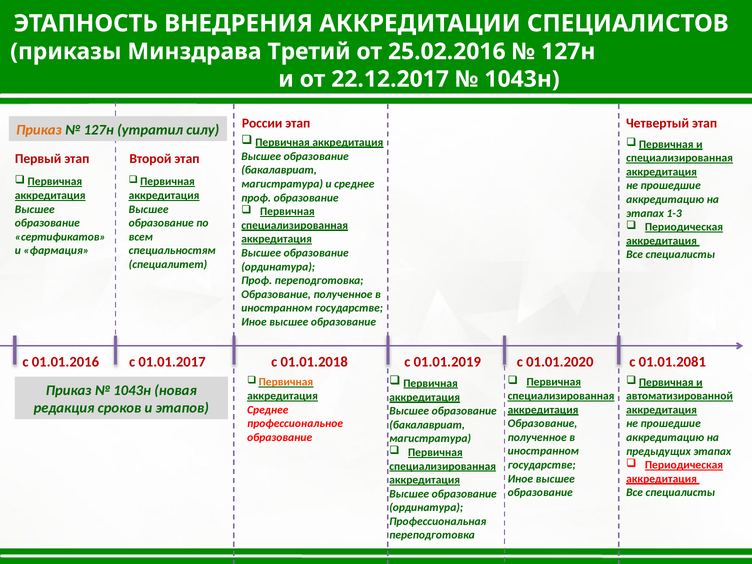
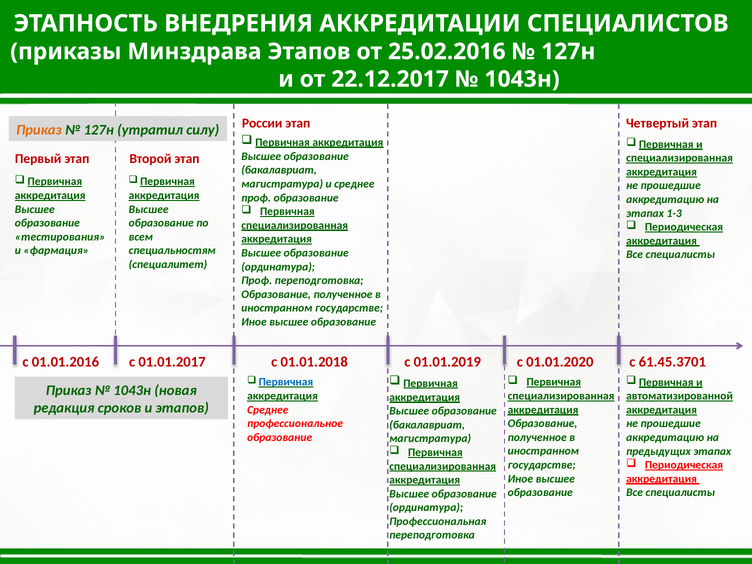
Минздрава Третий: Третий -> Этапов
сертификатов: сертификатов -> тестирования
01.01.2081: 01.01.2081 -> 61.45.3701
Первичная at (286, 382) colour: orange -> blue
